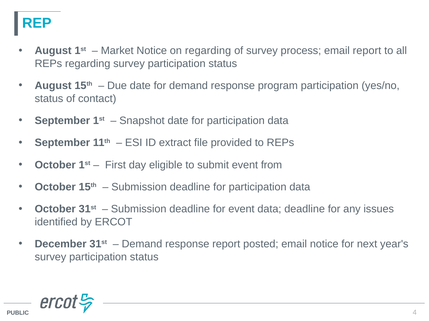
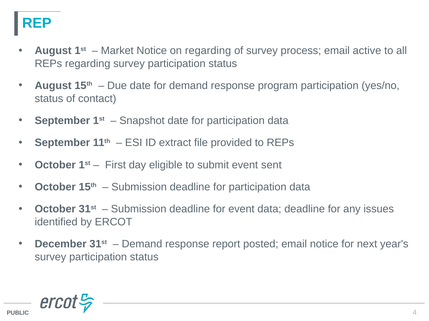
email report: report -> active
from: from -> sent
